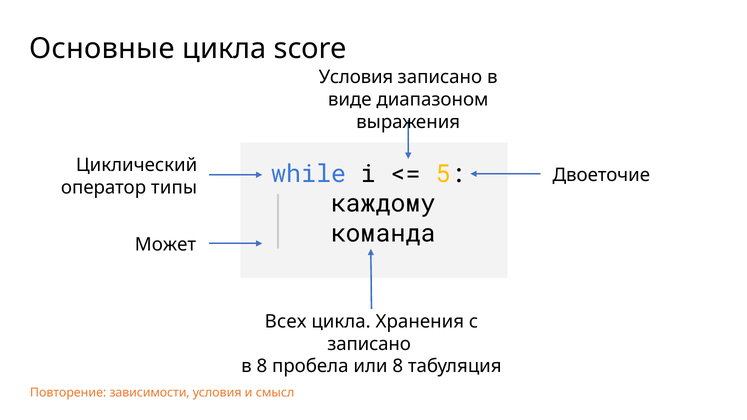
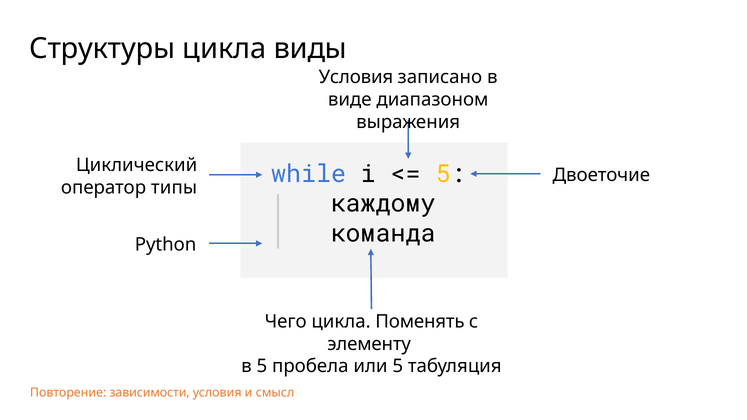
Основные: Основные -> Структуры
score: score -> виды
Может: Может -> Python
Всех: Всех -> Чего
Хранения: Хранения -> Поменять
записано at (369, 344): записано -> элементу
в 8: 8 -> 5
или 8: 8 -> 5
